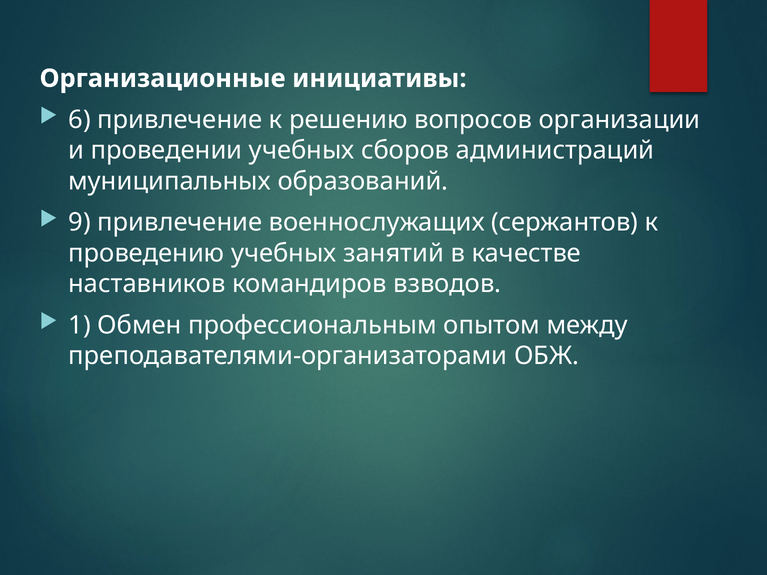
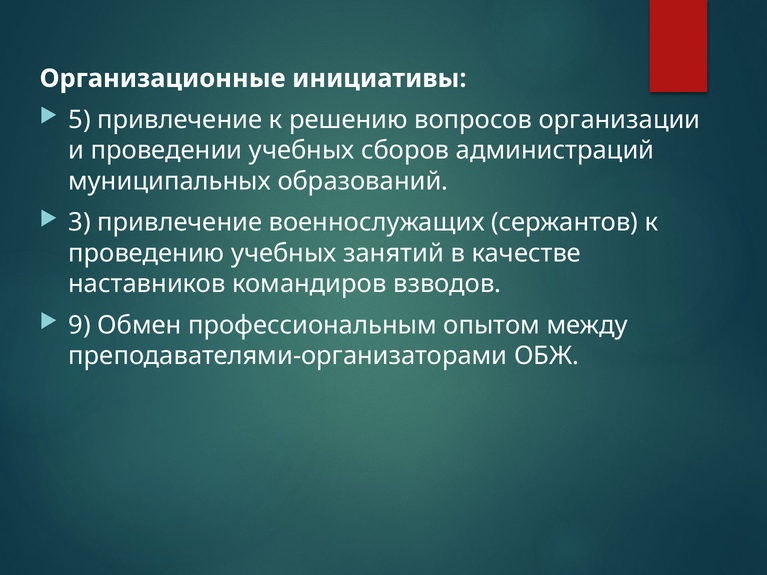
6: 6 -> 5
9: 9 -> 3
1: 1 -> 9
